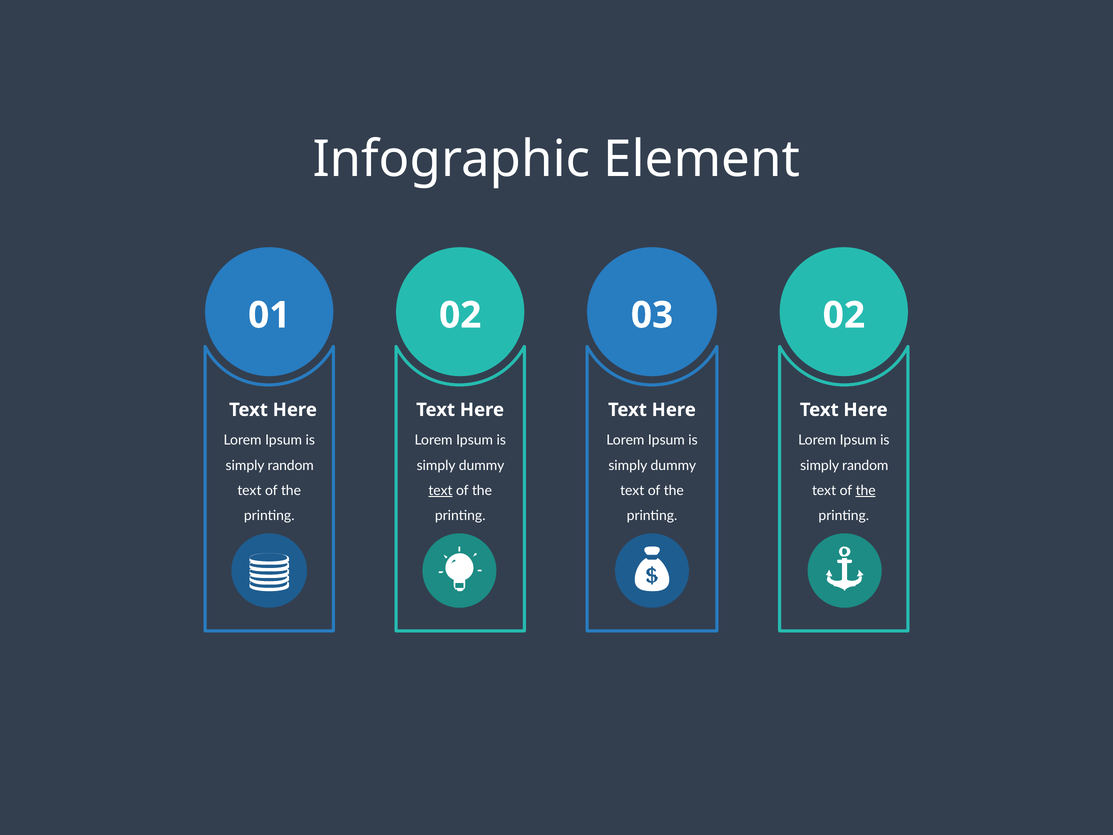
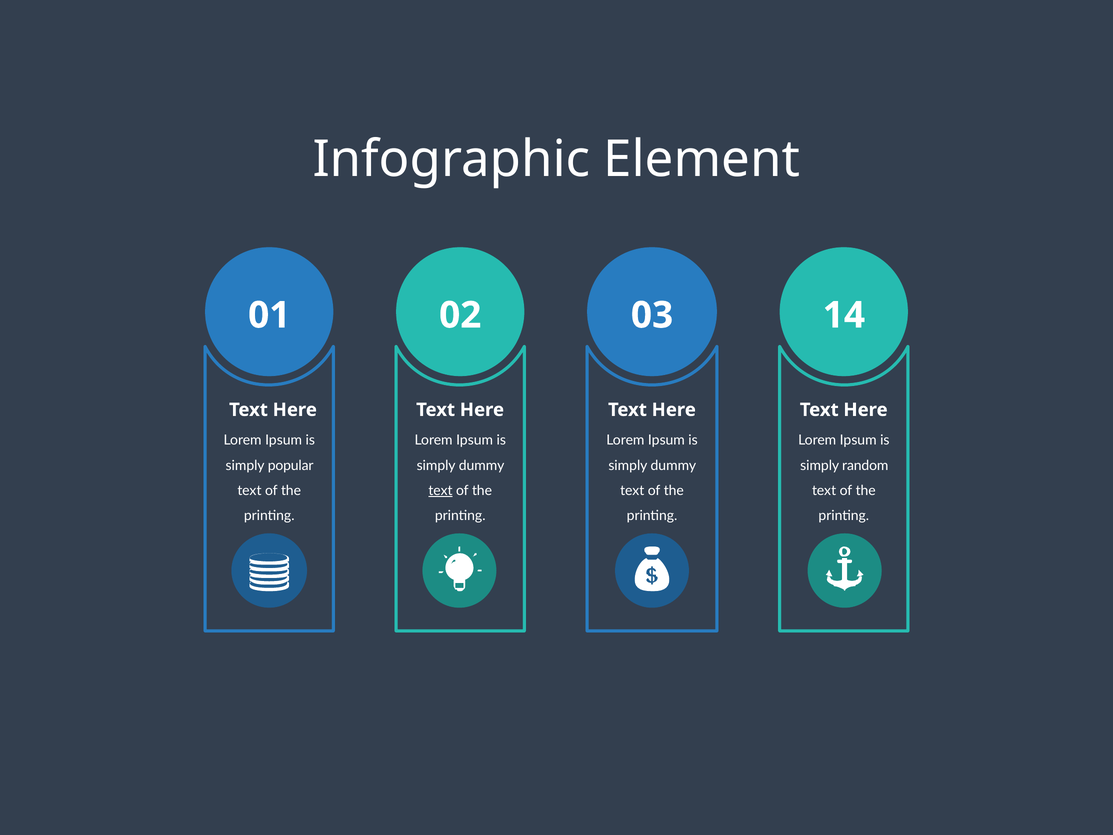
03 02: 02 -> 14
random at (291, 465): random -> popular
the at (866, 490) underline: present -> none
